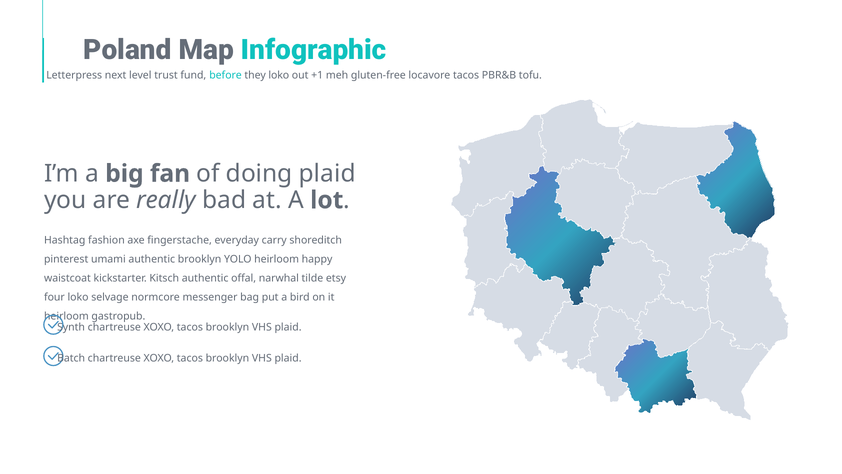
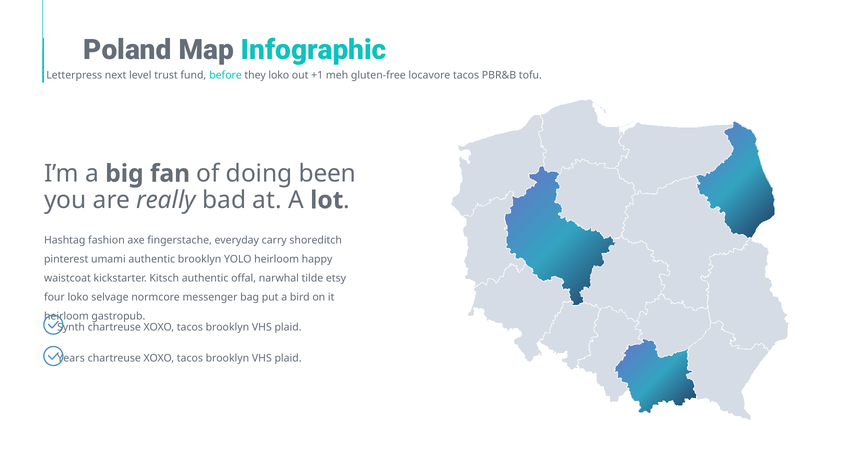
doing plaid: plaid -> been
Batch: Batch -> Years
